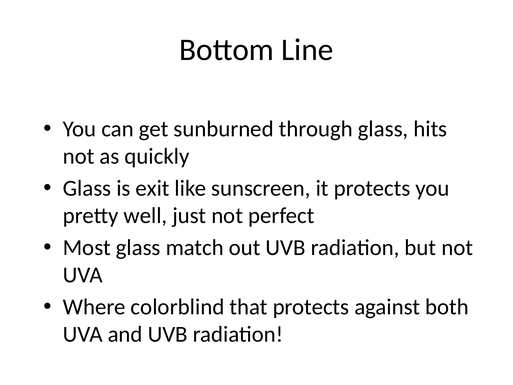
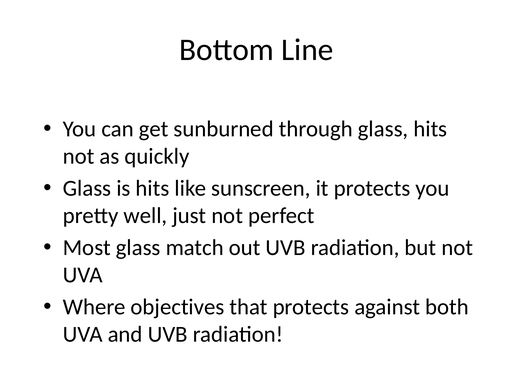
is exit: exit -> hits
colorblind: colorblind -> objectives
